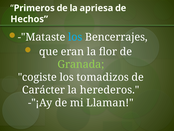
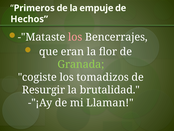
apriesa: apriesa -> empuje
los at (75, 37) colour: light blue -> pink
Carácter: Carácter -> Resurgir
herederos: herederos -> brutalidad
